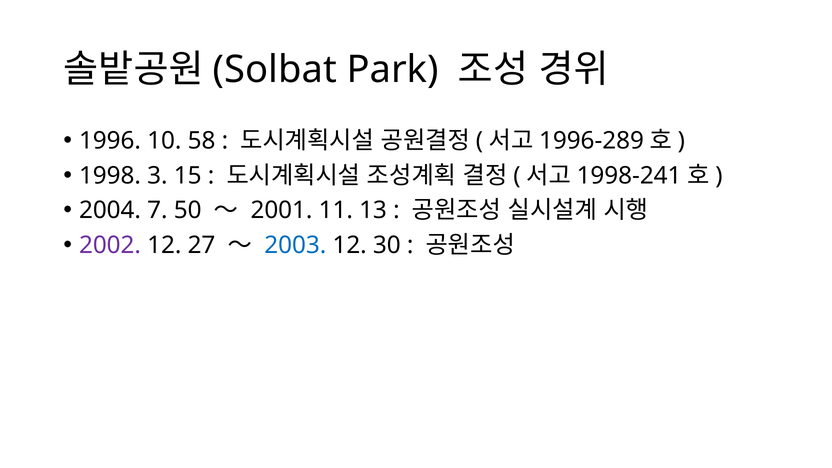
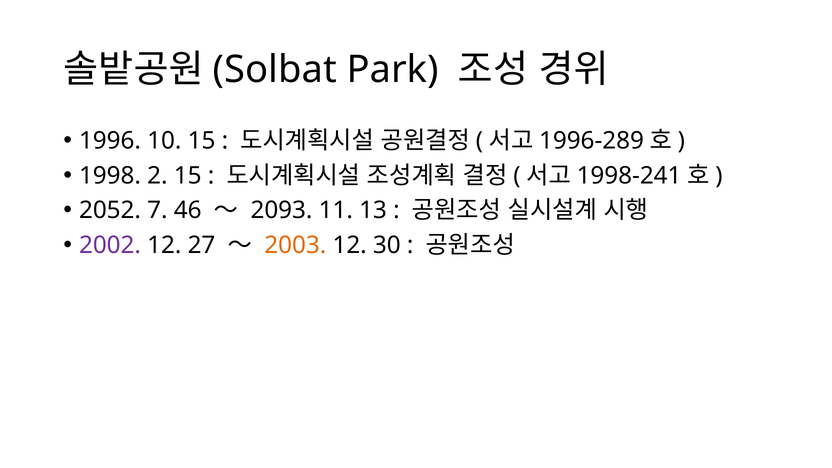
10 58: 58 -> 15
3: 3 -> 2
2004: 2004 -> 2052
50: 50 -> 46
2001: 2001 -> 2093
2003 colour: blue -> orange
